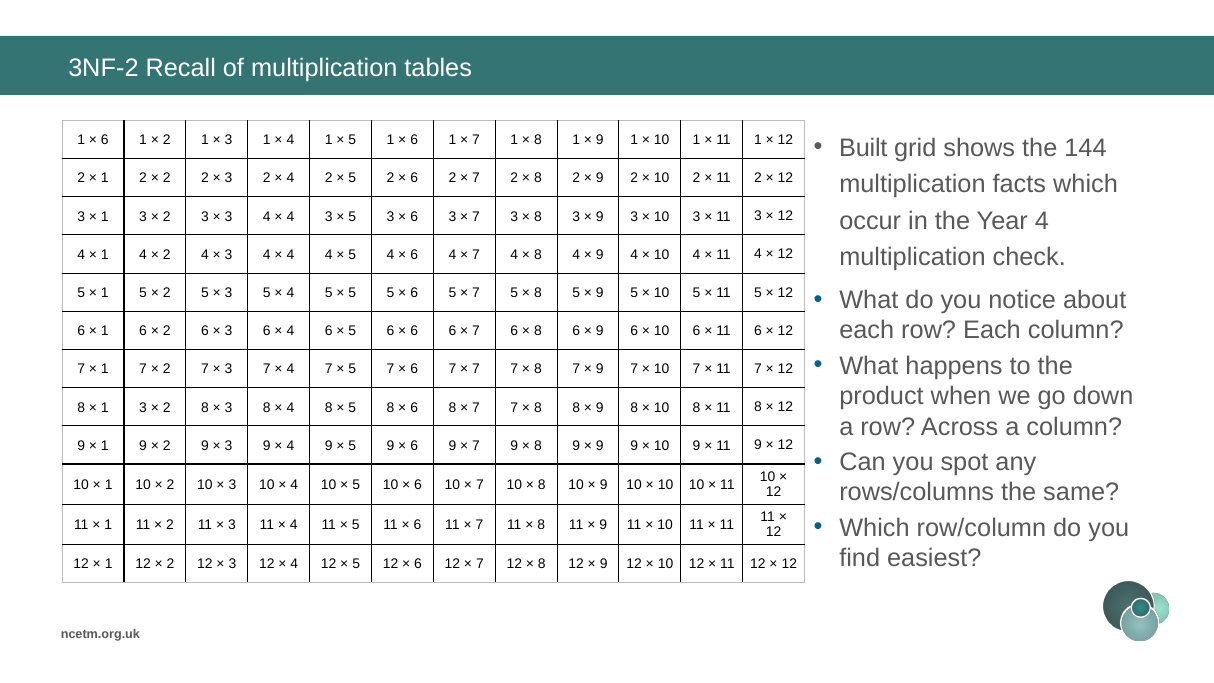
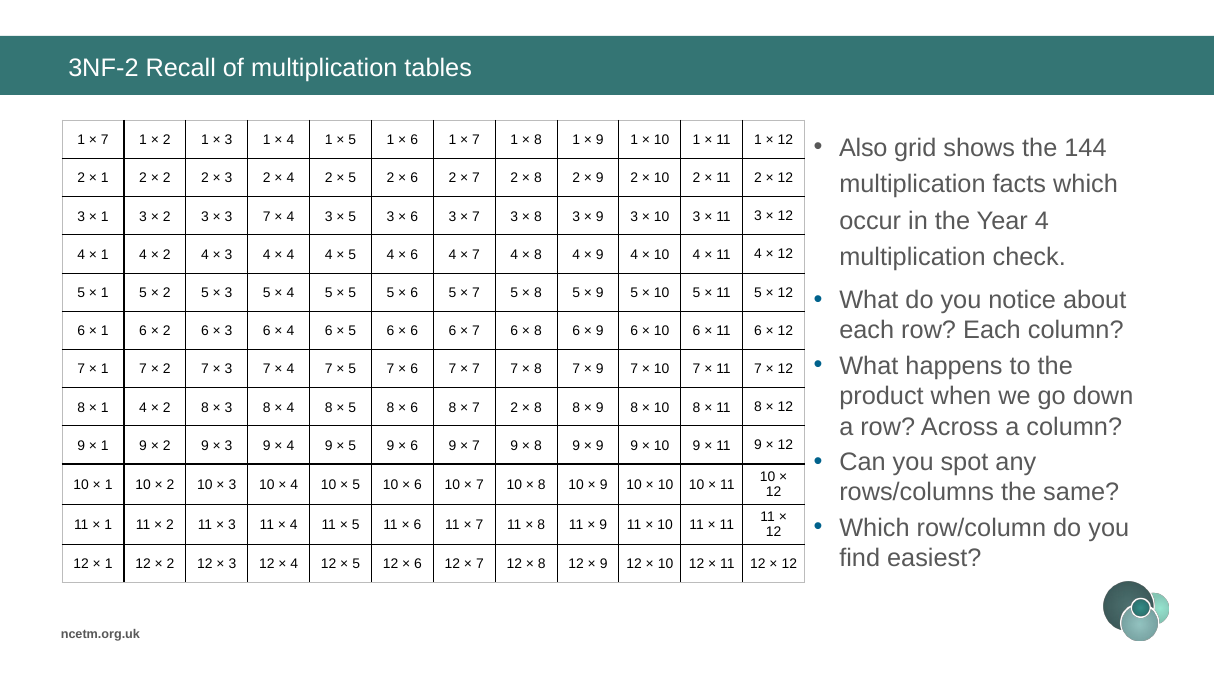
6 at (105, 140): 6 -> 7
Built: Built -> Also
4 at (267, 216): 4 -> 7
3 at (143, 407): 3 -> 4
7 at (514, 407): 7 -> 2
